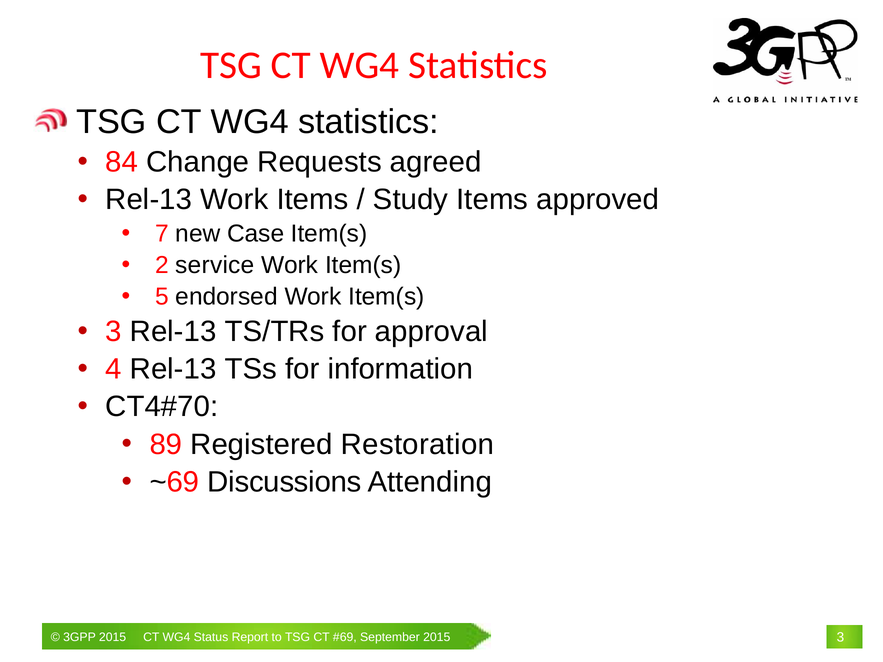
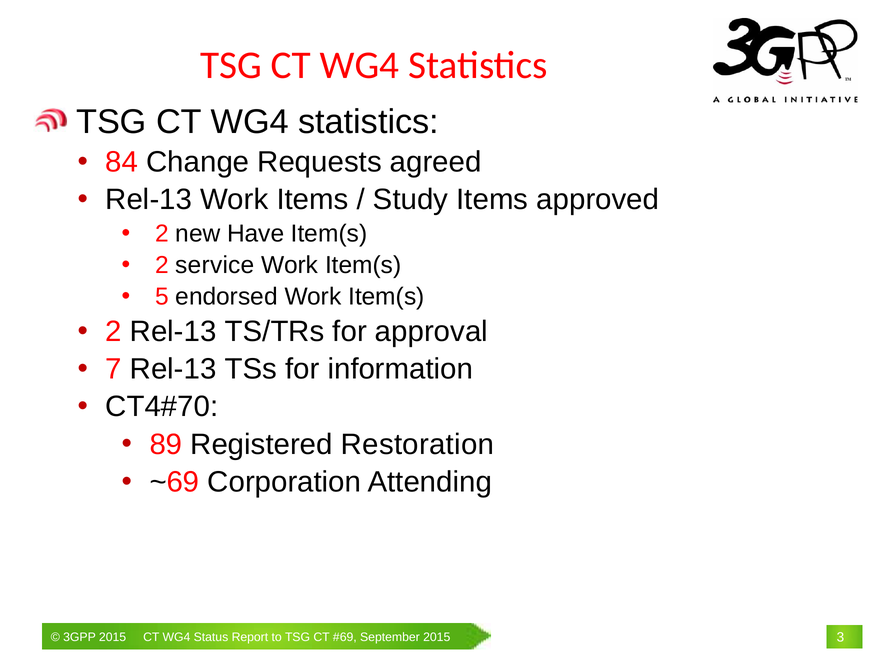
7 at (162, 234): 7 -> 2
Case: Case -> Have
3 at (114, 332): 3 -> 2
4: 4 -> 7
Discussions: Discussions -> Corporation
